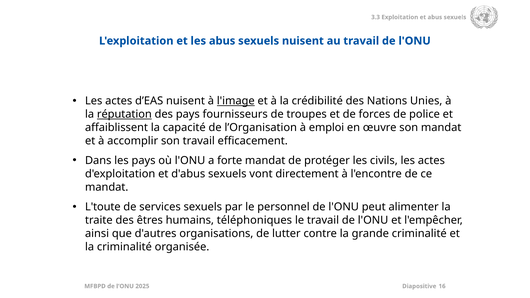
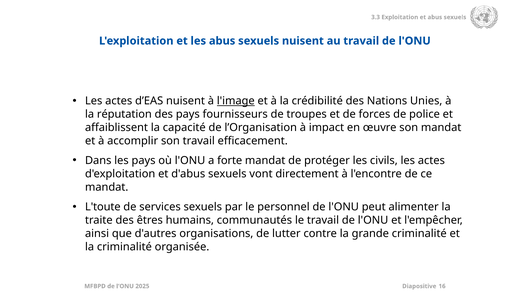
réputation underline: present -> none
emploi: emploi -> impact
téléphoniques: téléphoniques -> communautés
